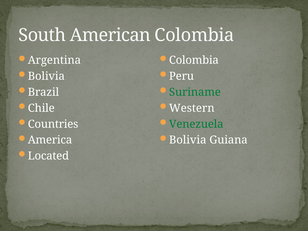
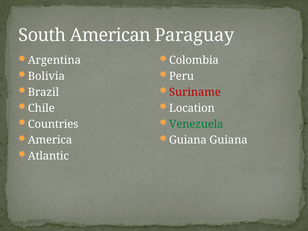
American Colombia: Colombia -> Paraguay
Suriname colour: green -> red
Western: Western -> Location
Bolivia at (188, 140): Bolivia -> Guiana
Located: Located -> Atlantic
